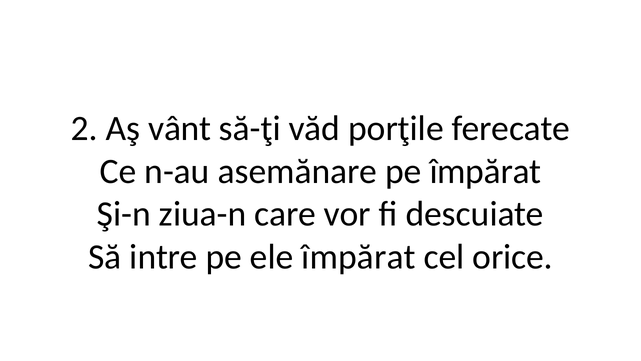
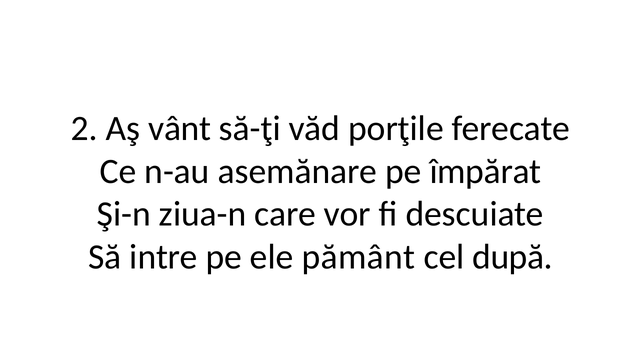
ele împărat: împărat -> pământ
orice: orice -> după
